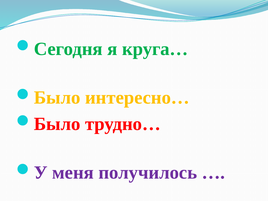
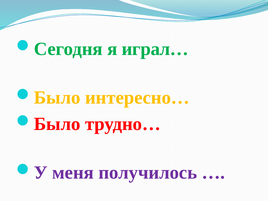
круга…: круга… -> играл…
